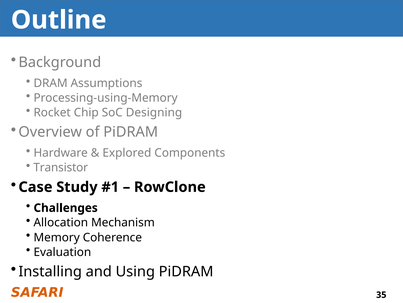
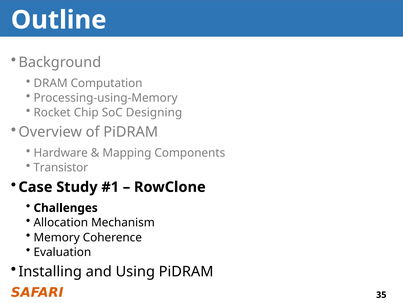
Assumptions: Assumptions -> Computation
Explored: Explored -> Mapping
